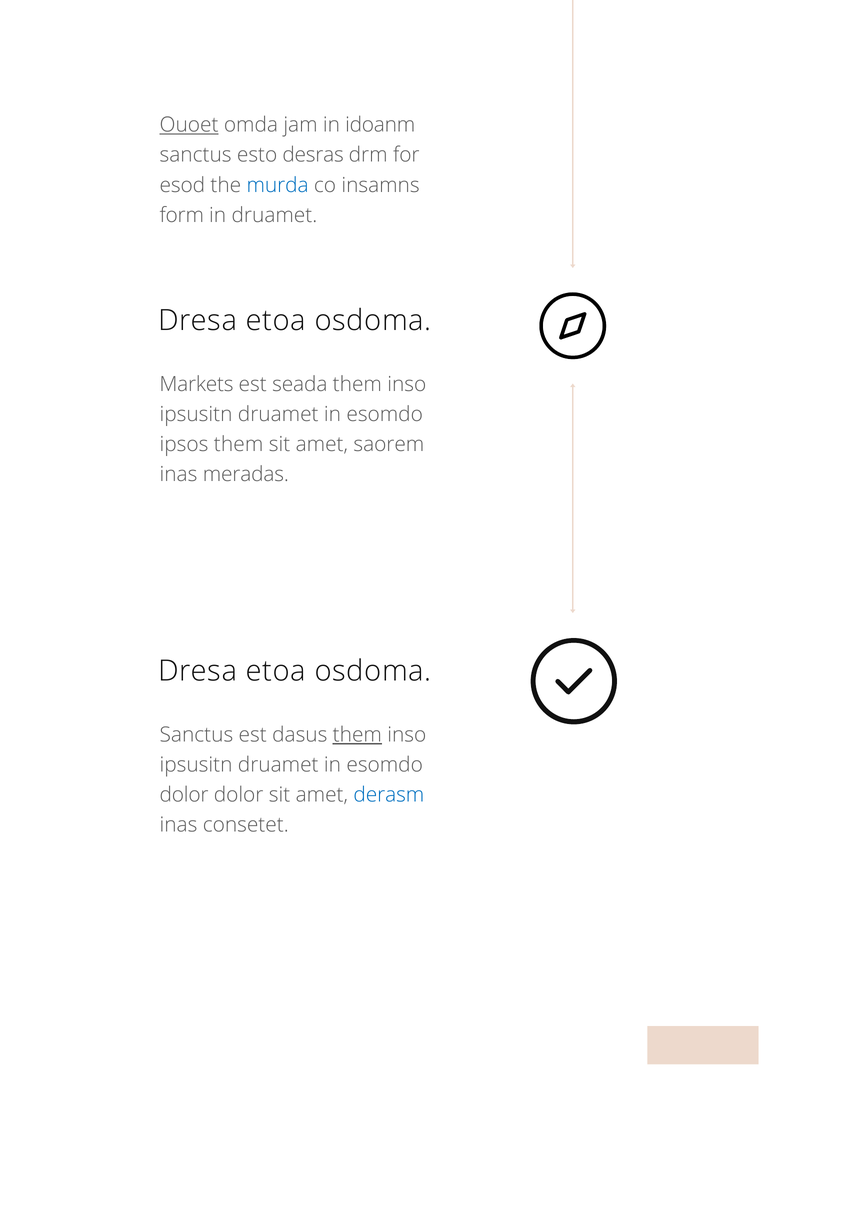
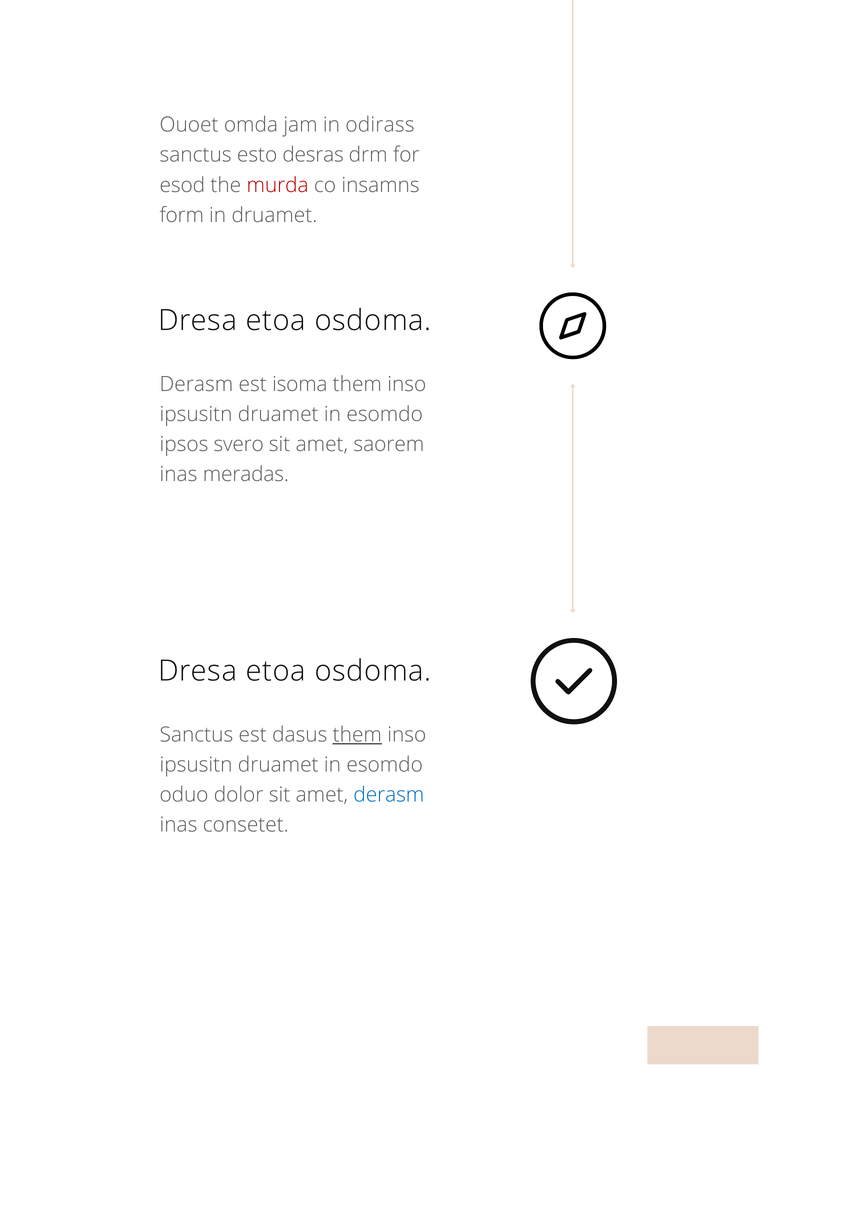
Ouoet underline: present -> none
idoanm: idoanm -> odirass
murda colour: blue -> red
Markets at (197, 384): Markets -> Derasm
seada: seada -> isoma
ipsos them: them -> svero
dolor at (184, 795): dolor -> oduo
